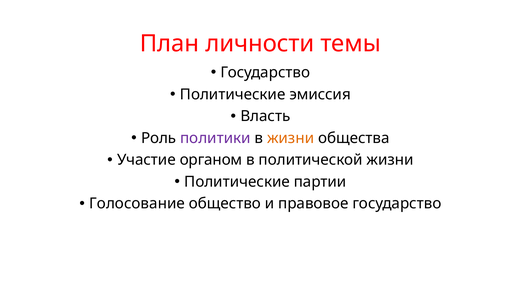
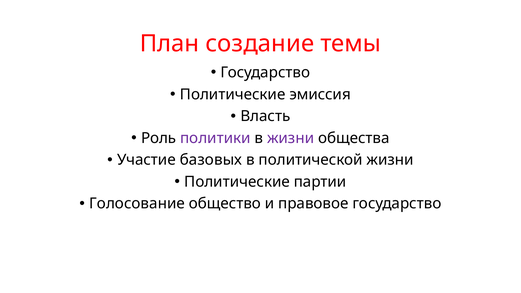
личности: личности -> создание
жизни at (291, 138) colour: orange -> purple
органом: органом -> базовых
